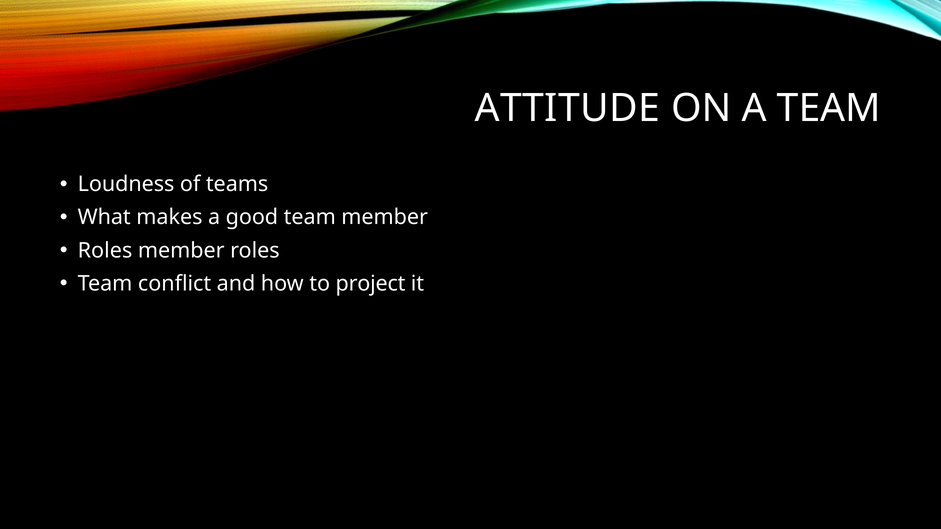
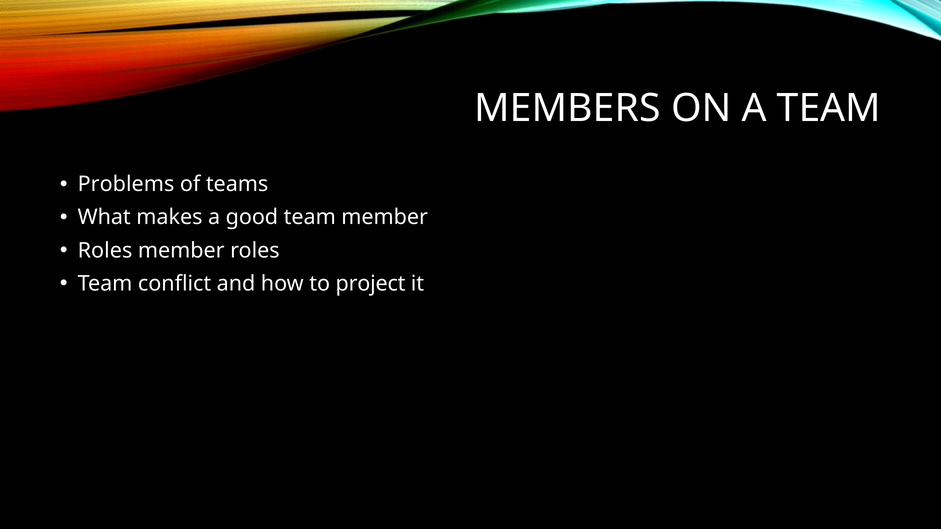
ATTITUDE: ATTITUDE -> MEMBERS
Loudness: Loudness -> Problems
